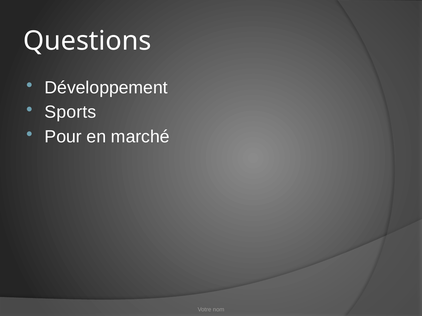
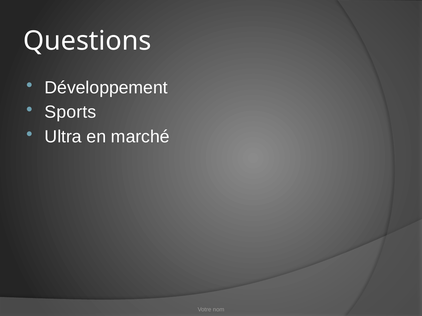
Pour: Pour -> Ultra
